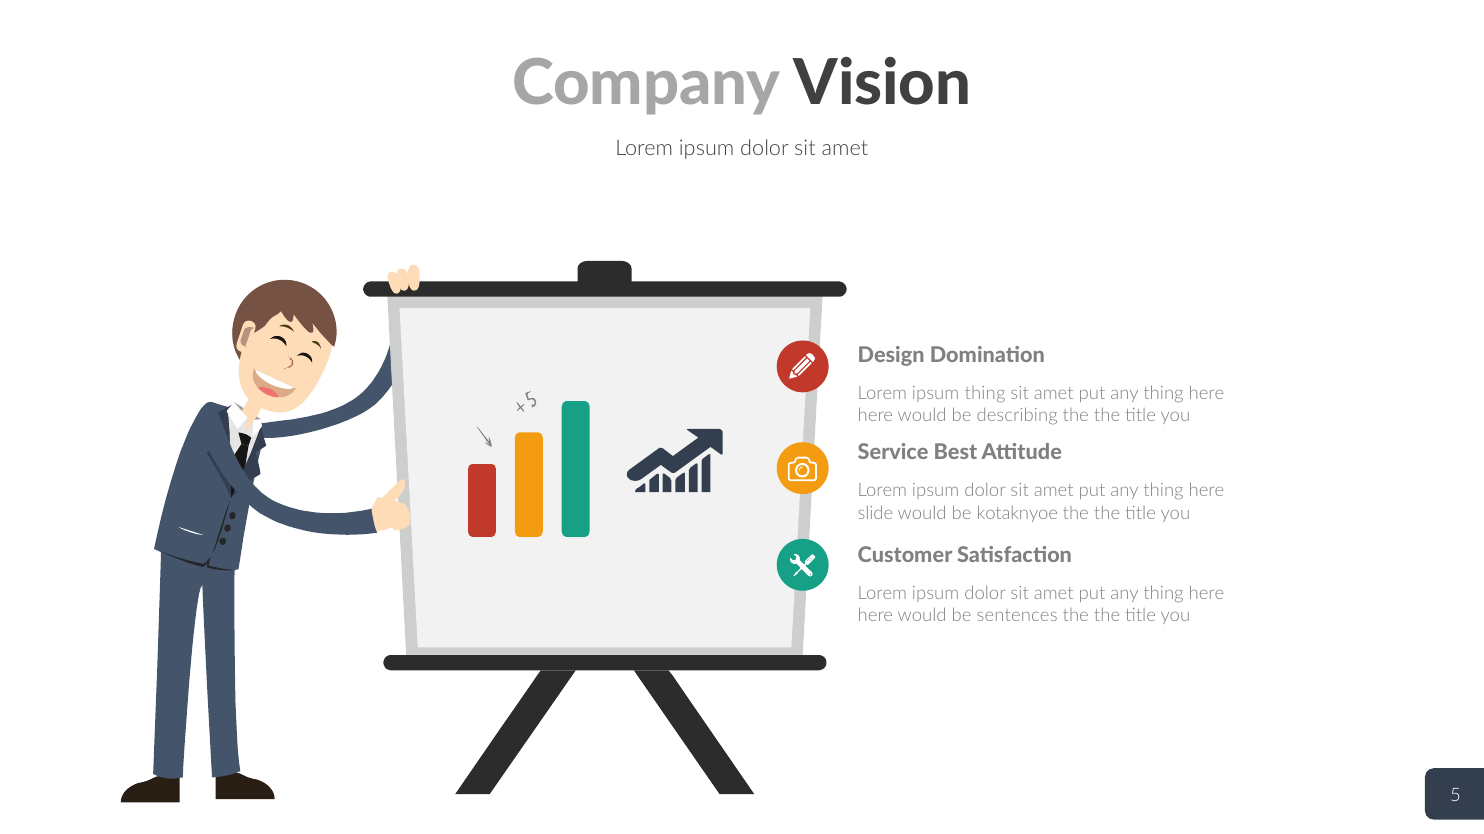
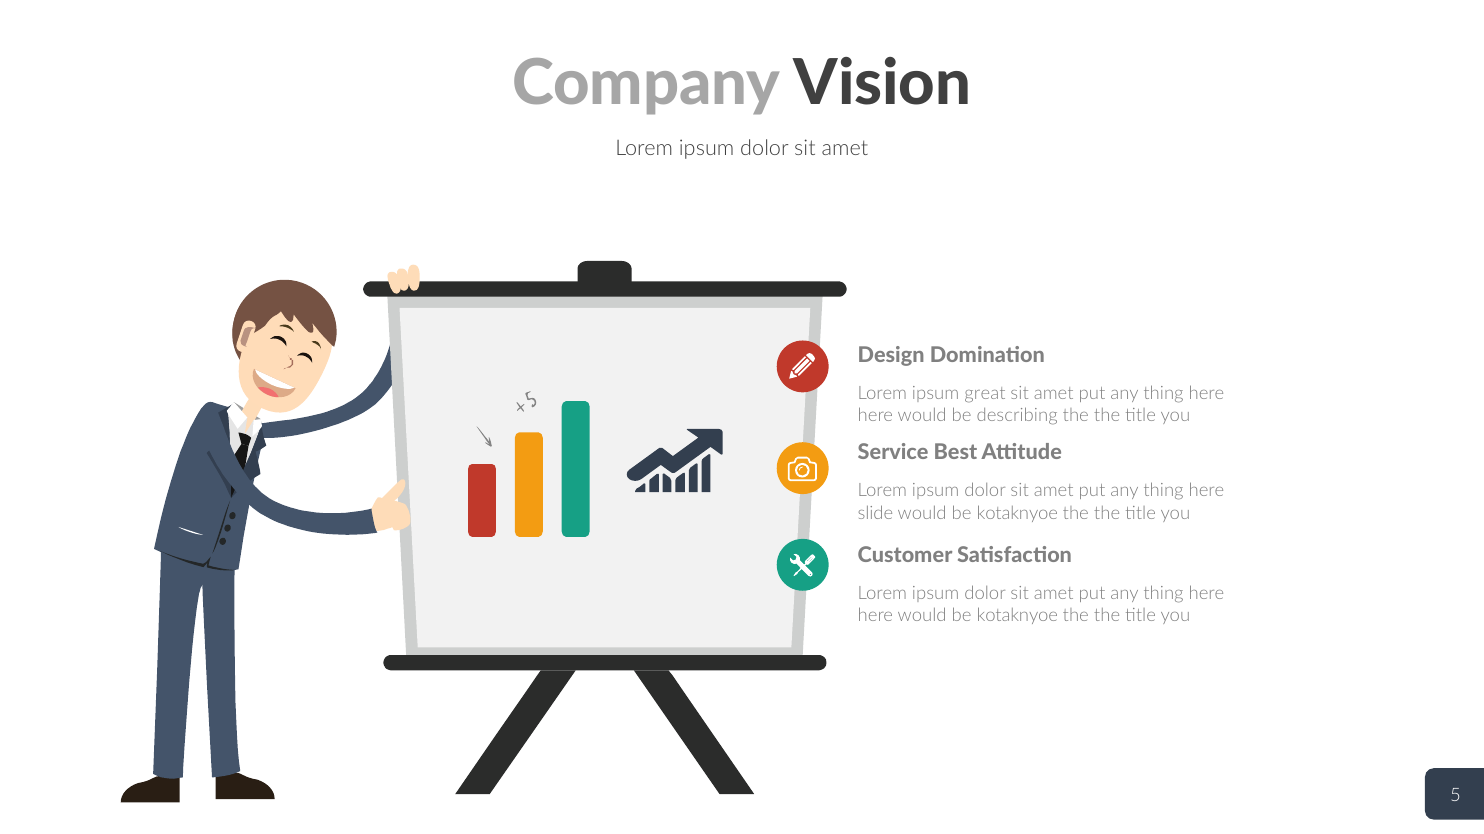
ipsum thing: thing -> great
here would be sentences: sentences -> kotaknyoe
